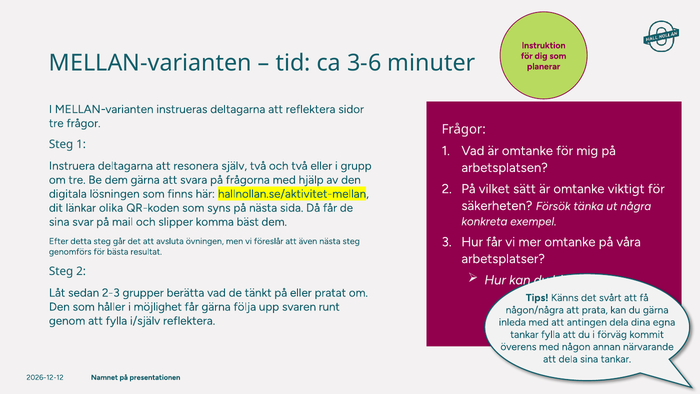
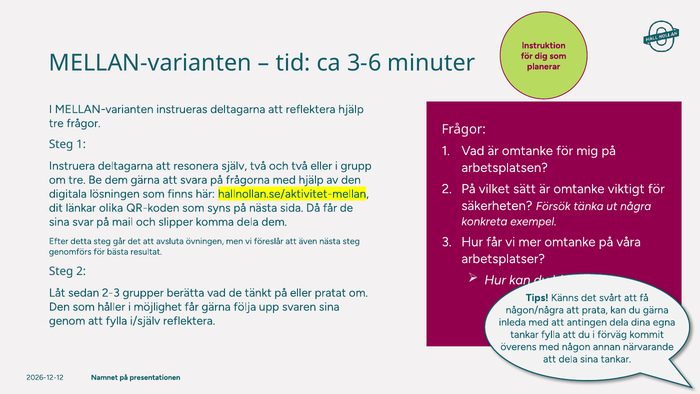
reflektera sidor: sidor -> hjälp
komma bäst: bäst -> dela
svaren runt: runt -> sina
